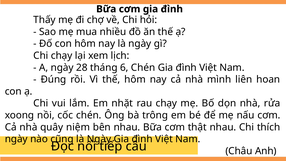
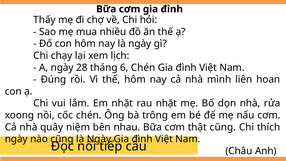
rau chạy: chạy -> nhặt
thật nhau: nhau -> cũng
